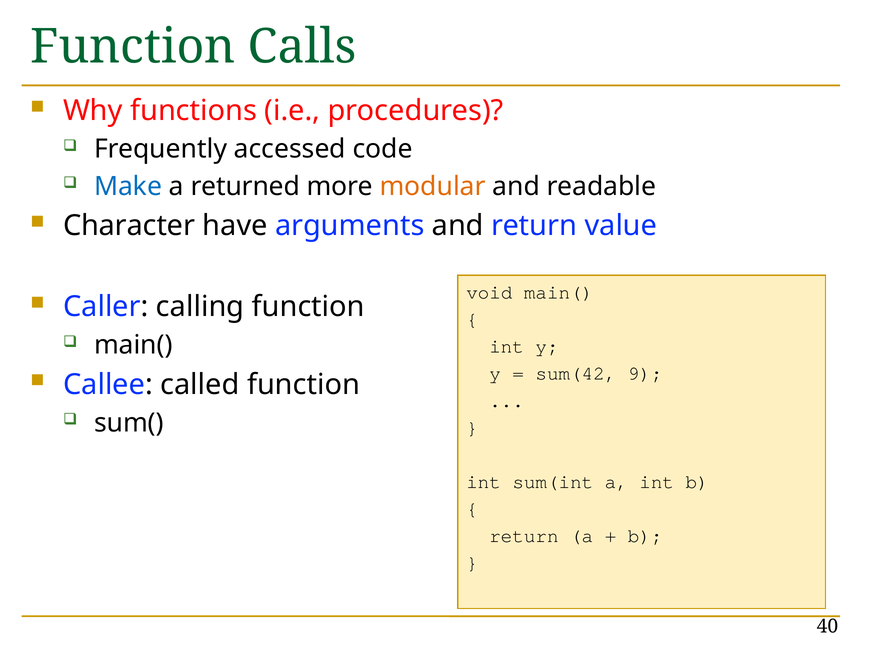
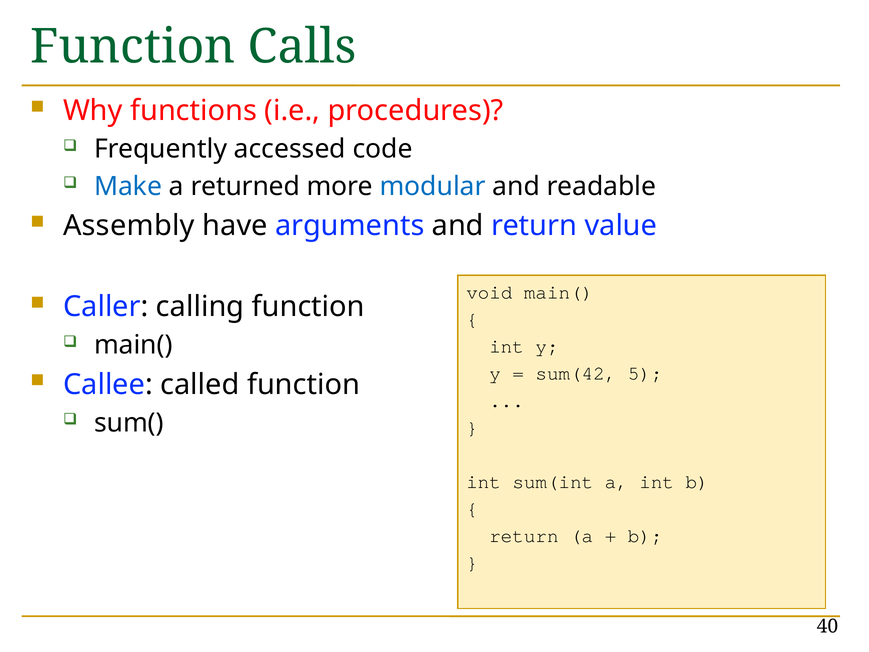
modular colour: orange -> blue
Character: Character -> Assembly
9: 9 -> 5
